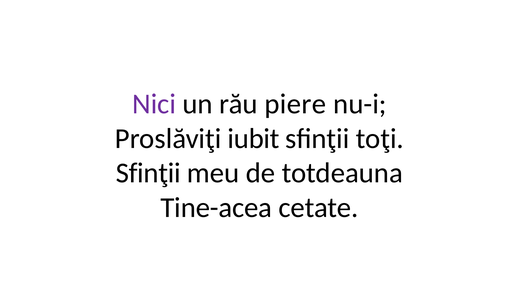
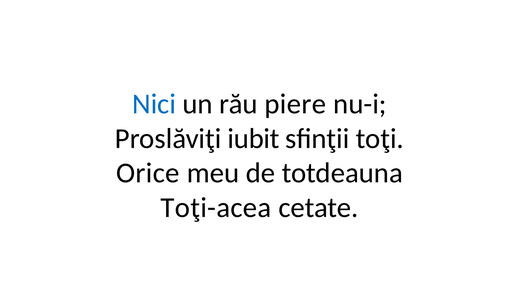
Nici colour: purple -> blue
Sfinţii at (148, 173): Sfinţii -> Orice
Tine-acea: Tine-acea -> Toţi-acea
